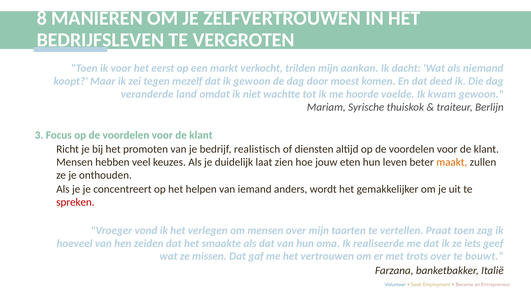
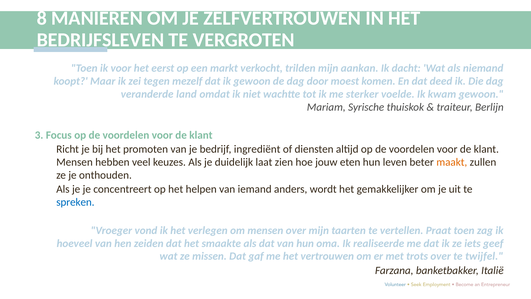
hoorde: hoorde -> sterker
realistisch: realistisch -> ingrediënt
spreken colour: red -> blue
bouwt: bouwt -> twijfel
